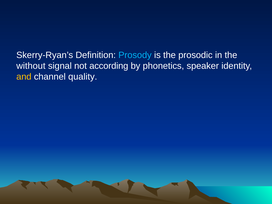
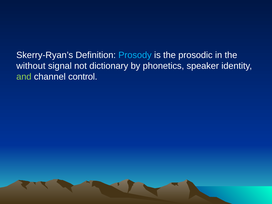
according: according -> dictionary
and colour: yellow -> light green
quality: quality -> control
